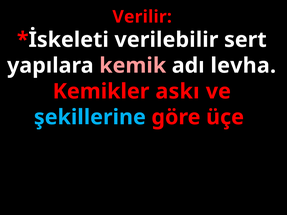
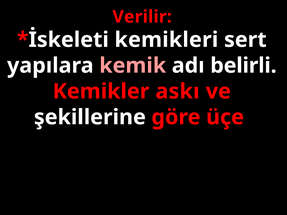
verilebilir: verilebilir -> kemikleri
levha: levha -> belirli
şekillerine colour: light blue -> white
